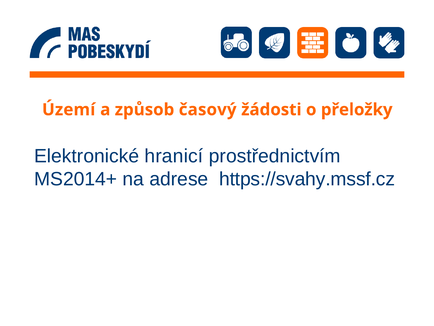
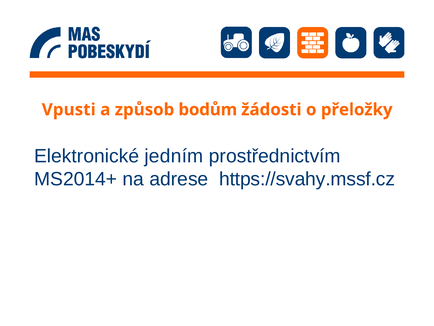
Území: Území -> Vpusti
časový: časový -> bodům
hranicí: hranicí -> jedním
